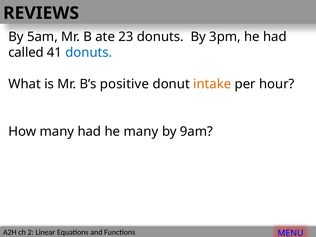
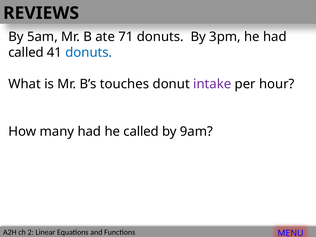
23: 23 -> 71
positive: positive -> touches
intake colour: orange -> purple
he many: many -> called
